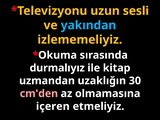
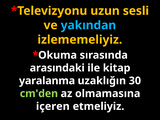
durmalıyız: durmalıyız -> arasındaki
uzmandan: uzmandan -> yaralanma
cm'den colour: pink -> light green
